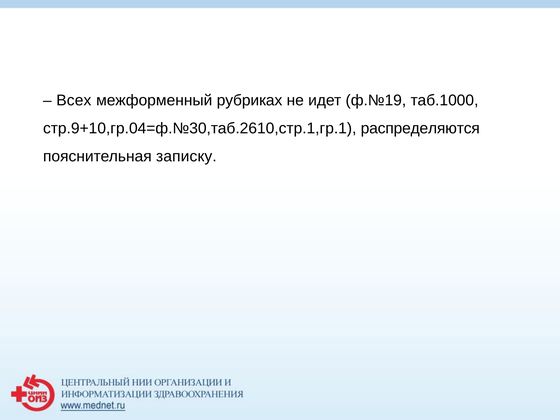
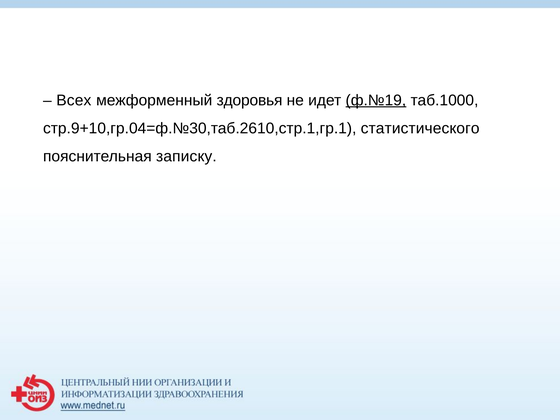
рубриках: рубриках -> здоровья
ф.№19 underline: none -> present
распределяются: распределяются -> статистического
